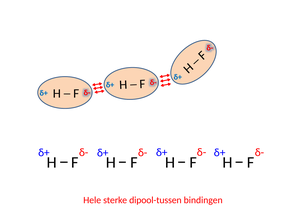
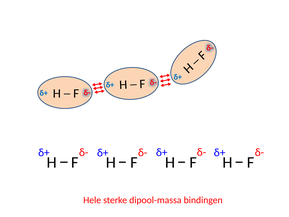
dipool-tussen: dipool-tussen -> dipool-massa
